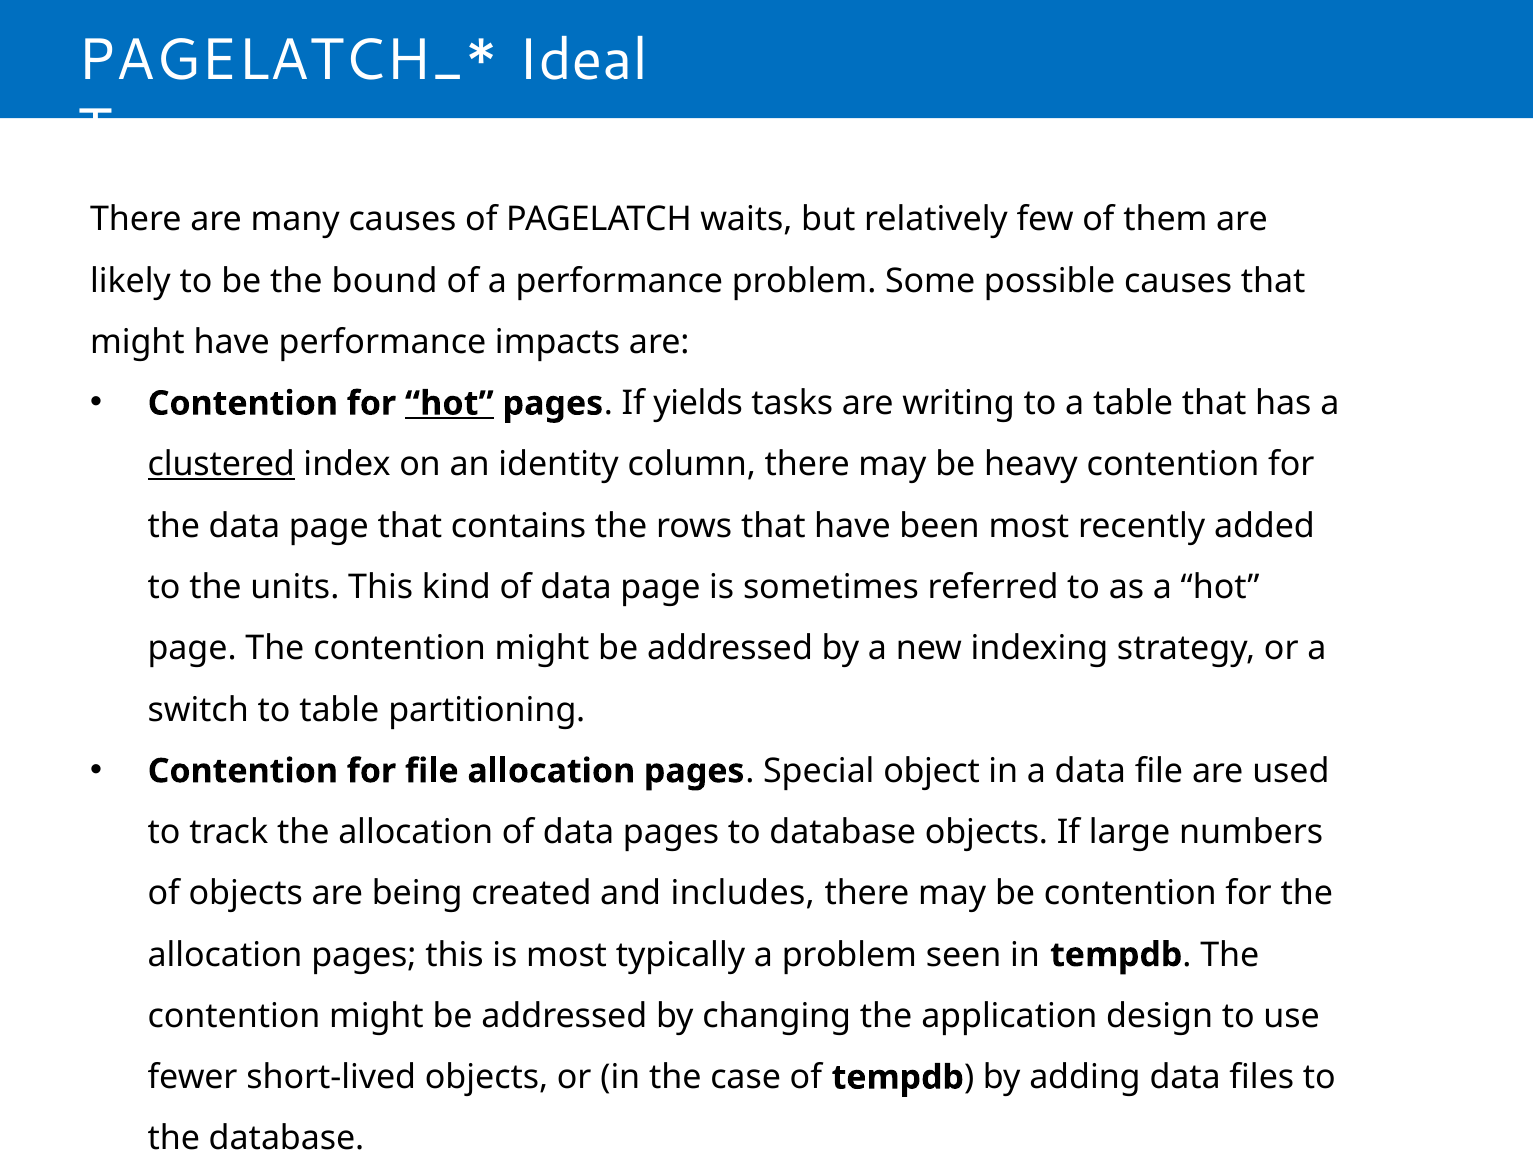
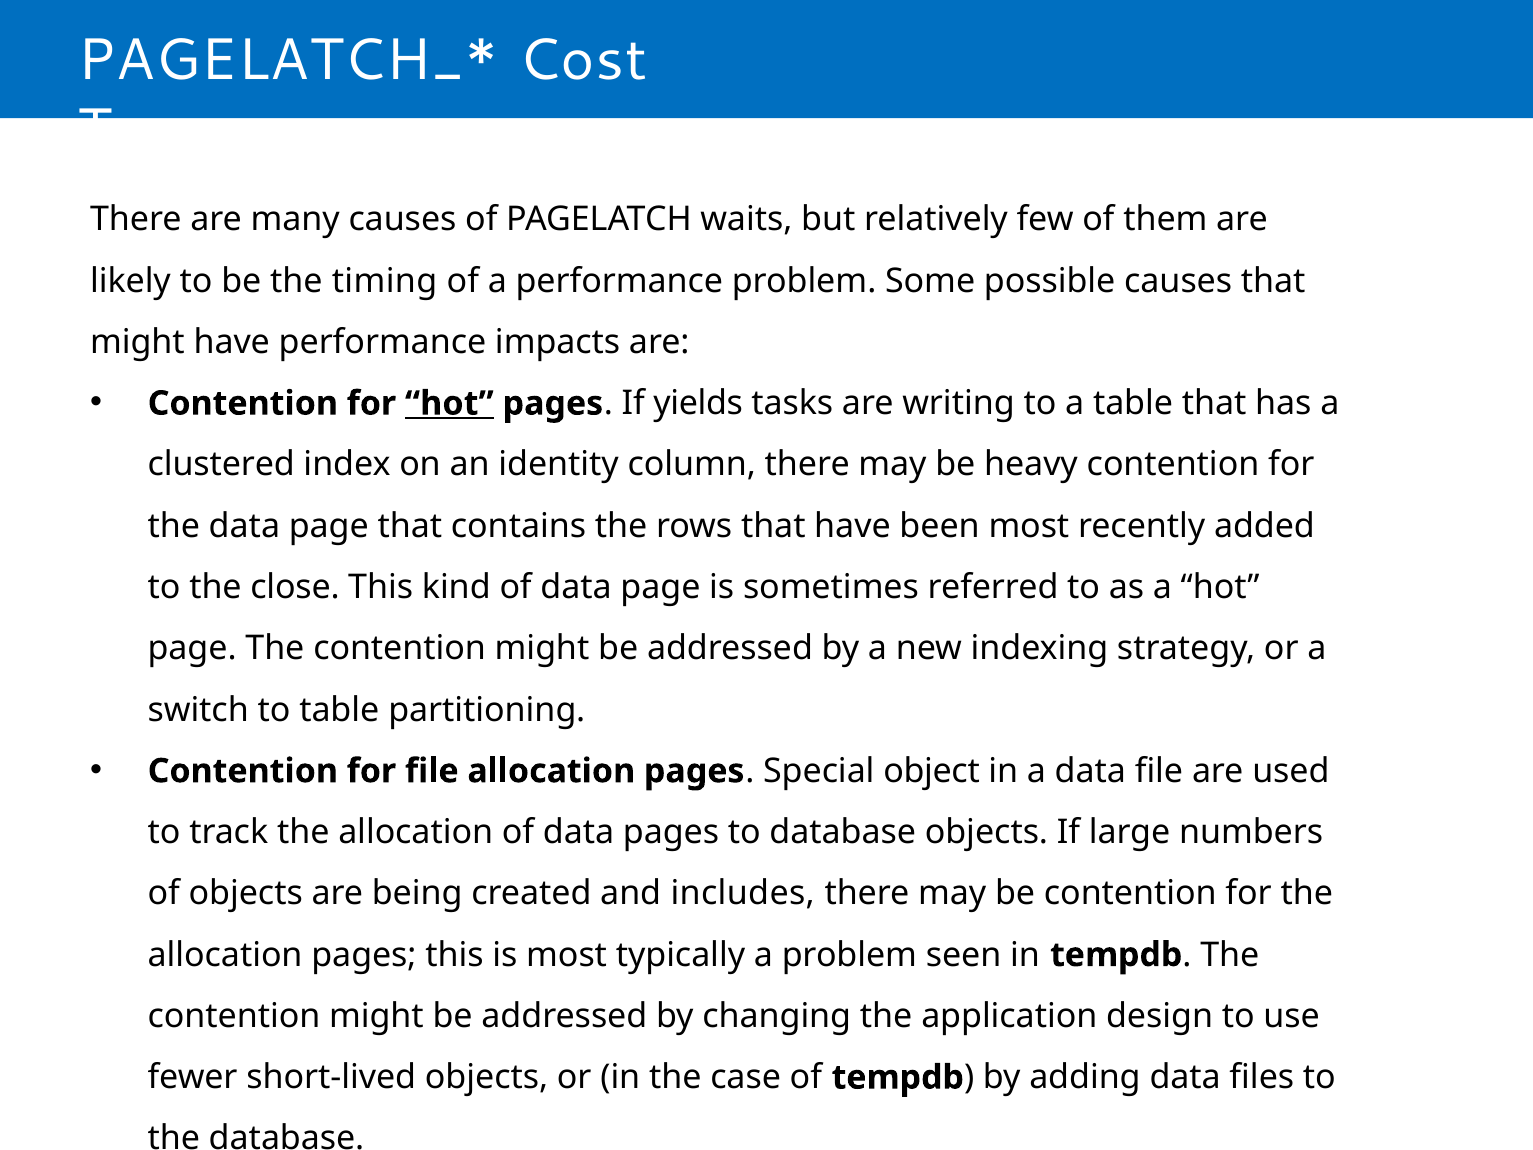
Ideal: Ideal -> Cost
bound: bound -> timing
clustered underline: present -> none
units: units -> close
